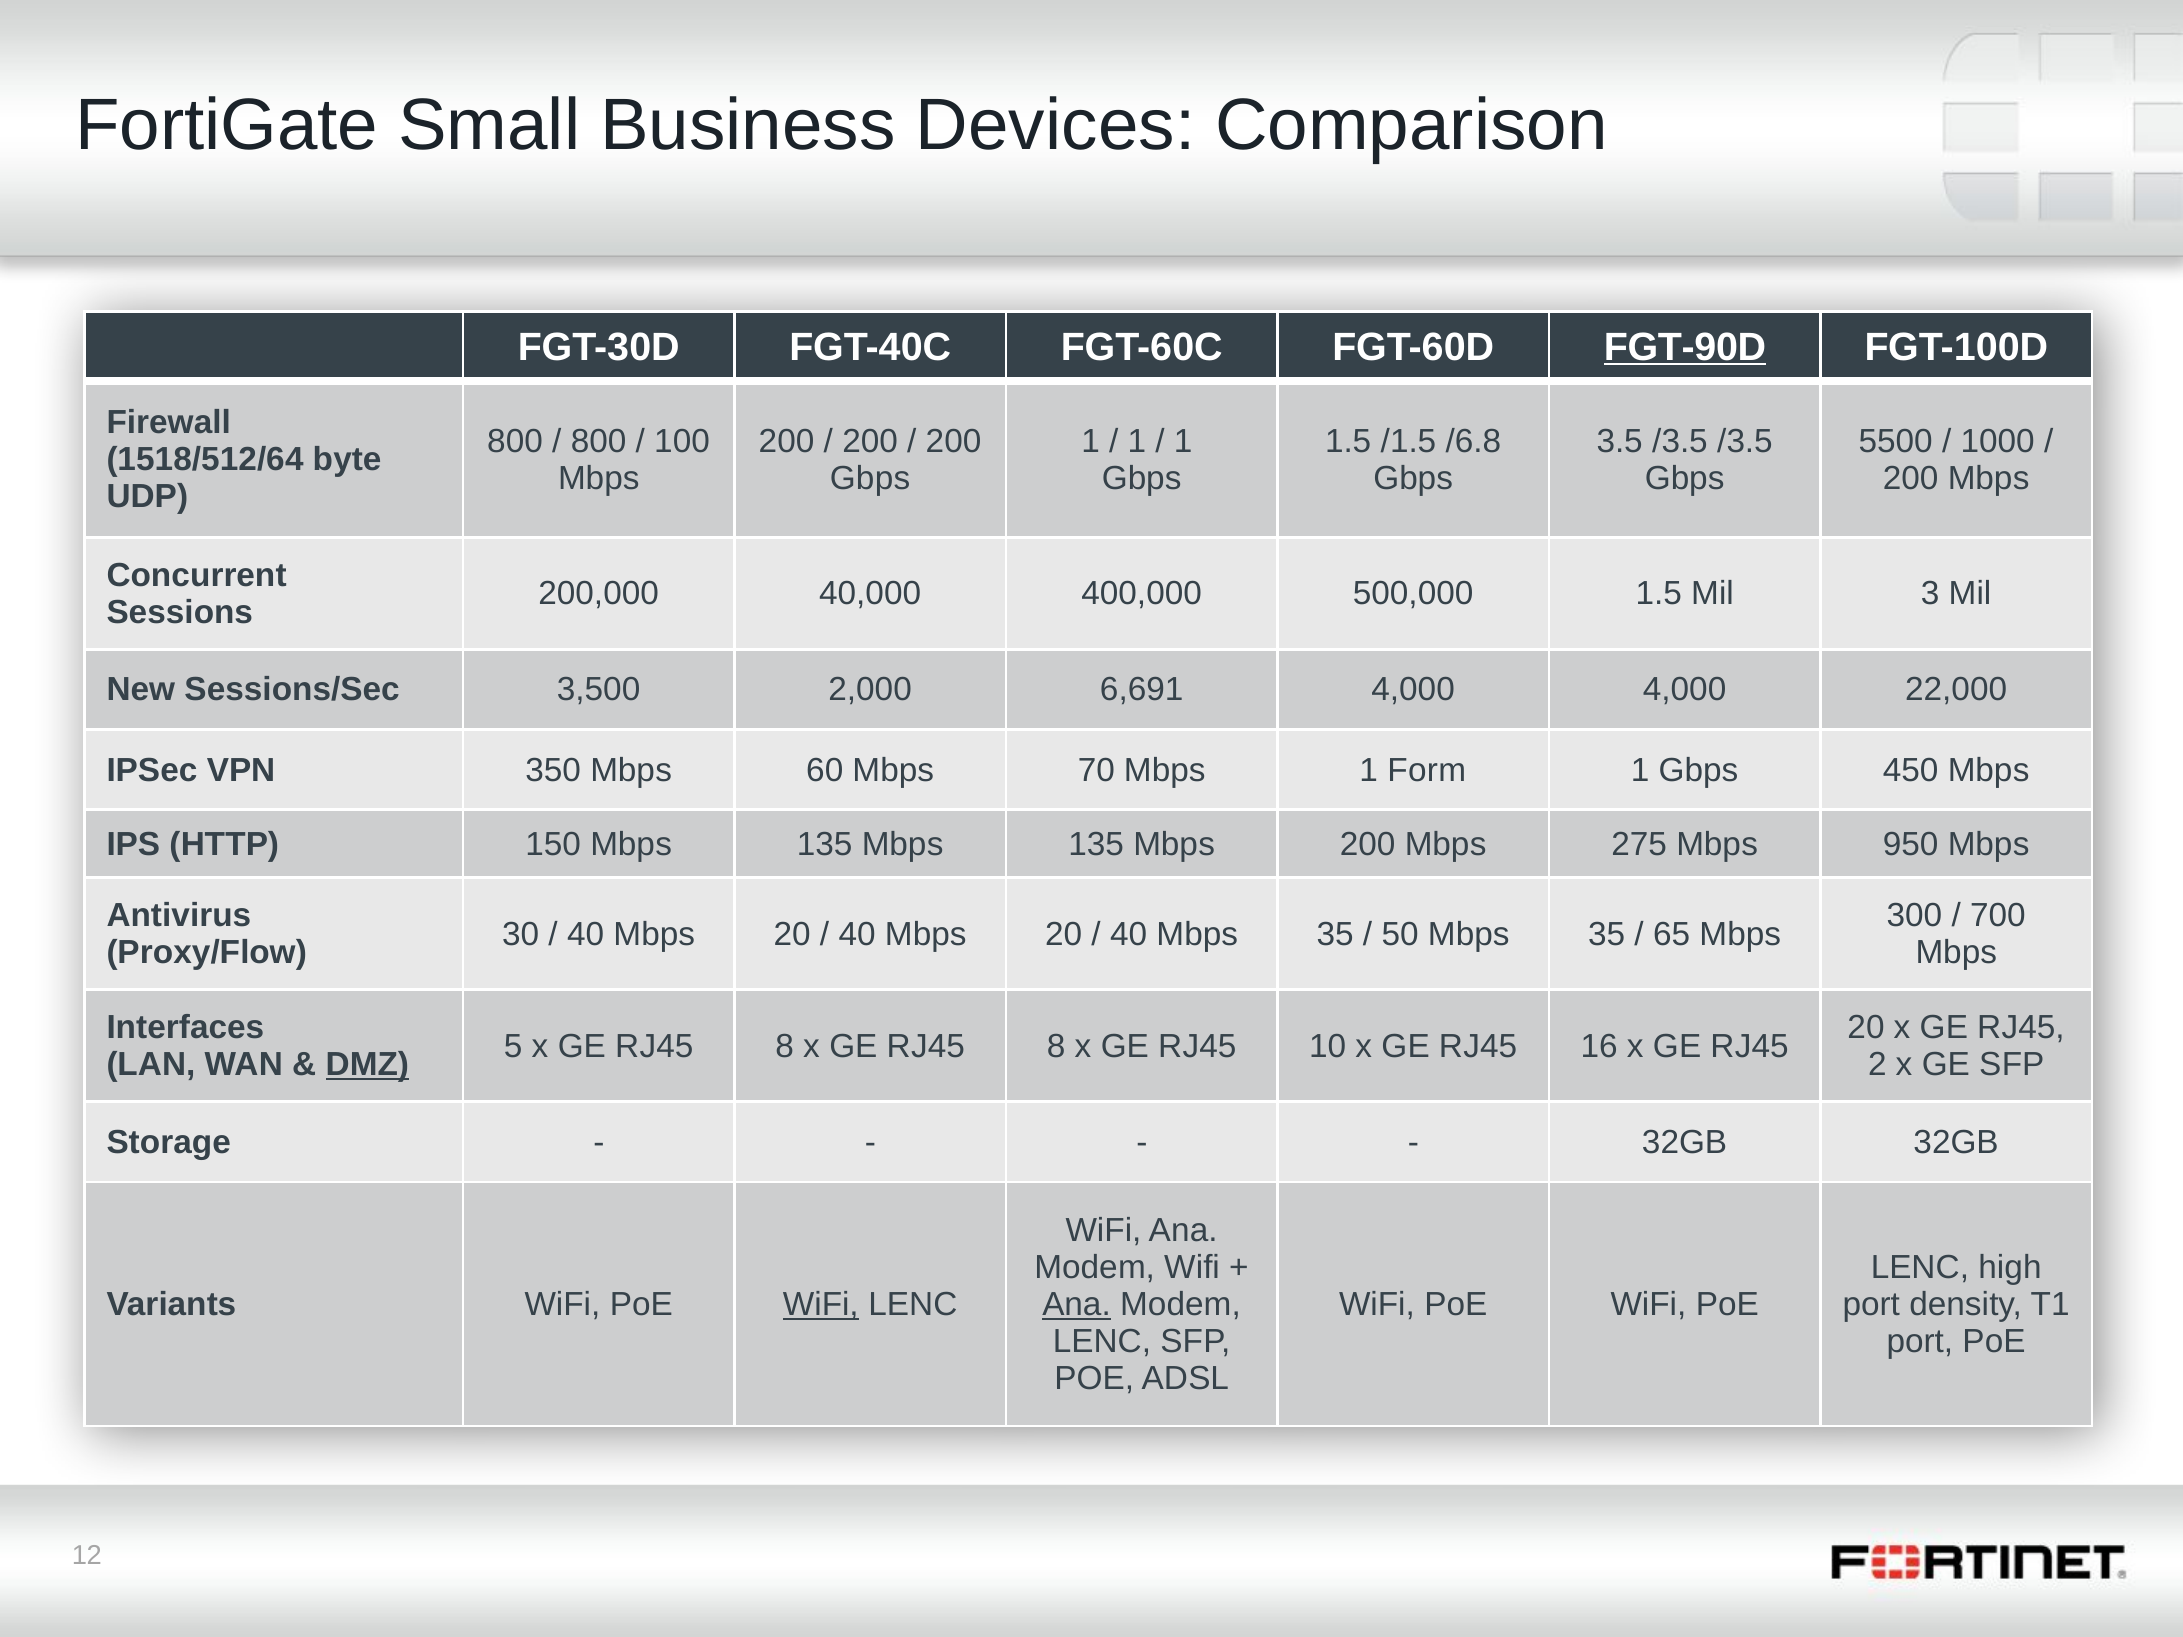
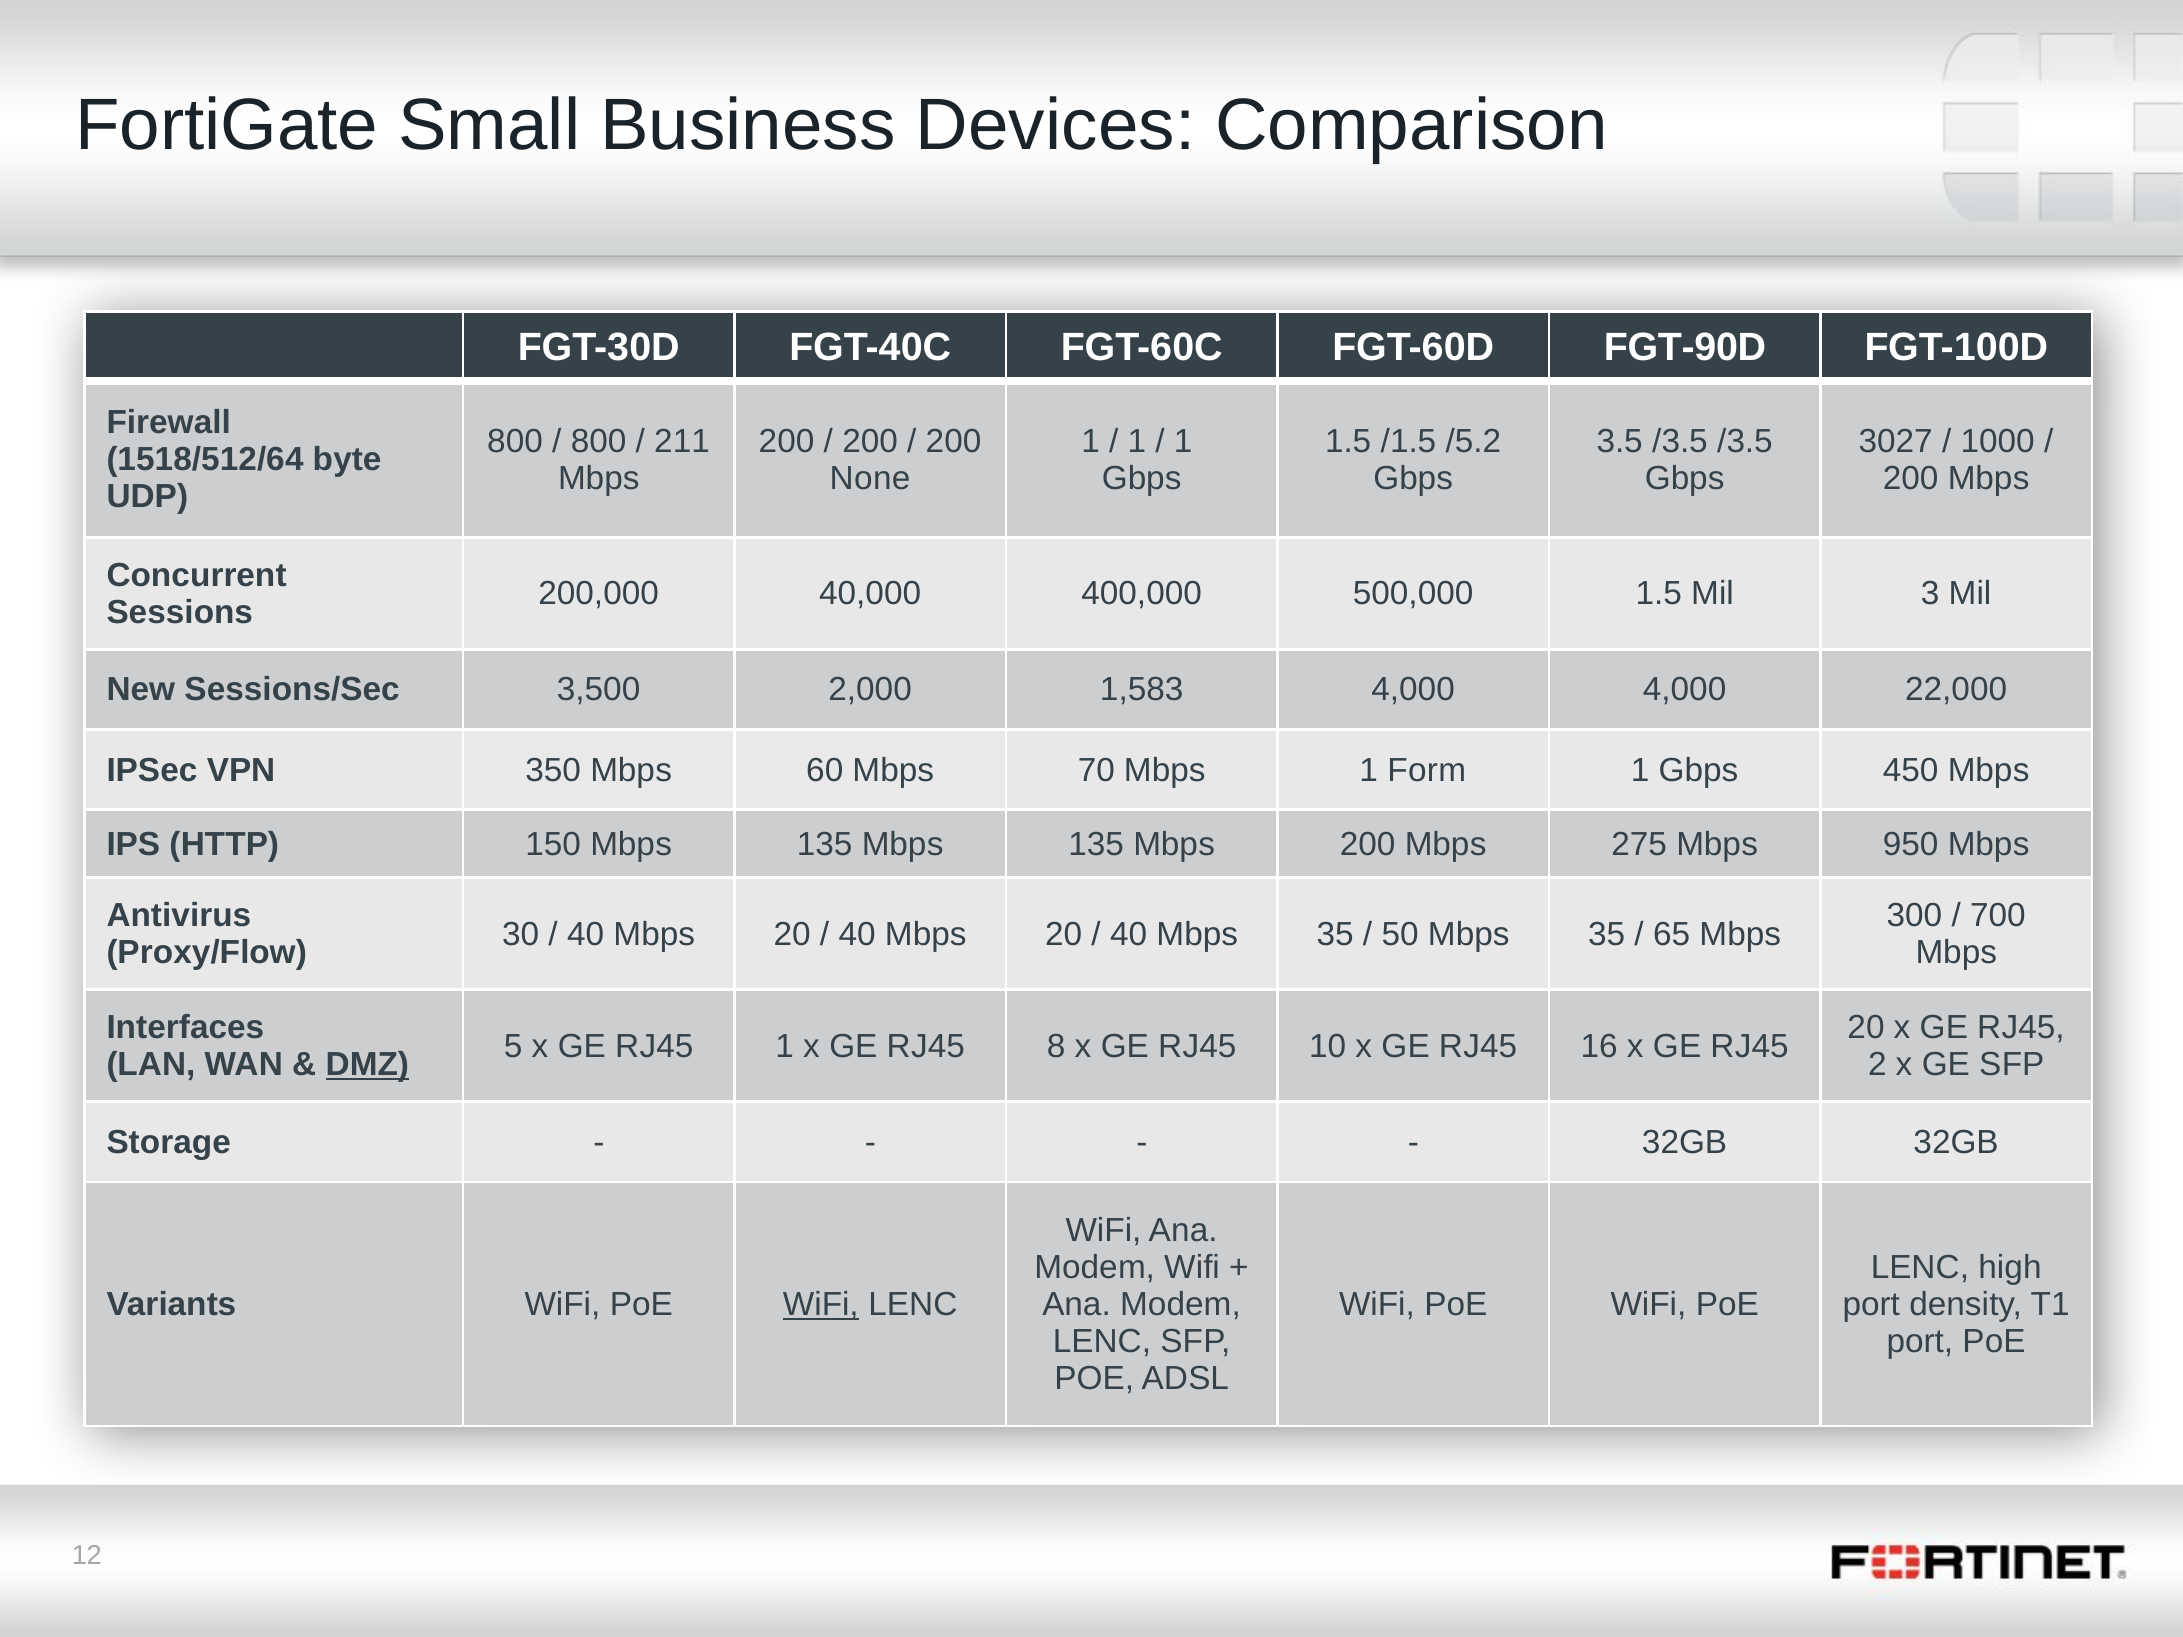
FGT-90D underline: present -> none
100: 100 -> 211
/6.8: /6.8 -> /5.2
5500: 5500 -> 3027
Gbps at (870, 478): Gbps -> None
6,691: 6,691 -> 1,583
8 at (785, 1046): 8 -> 1
Ana at (1077, 1305) underline: present -> none
